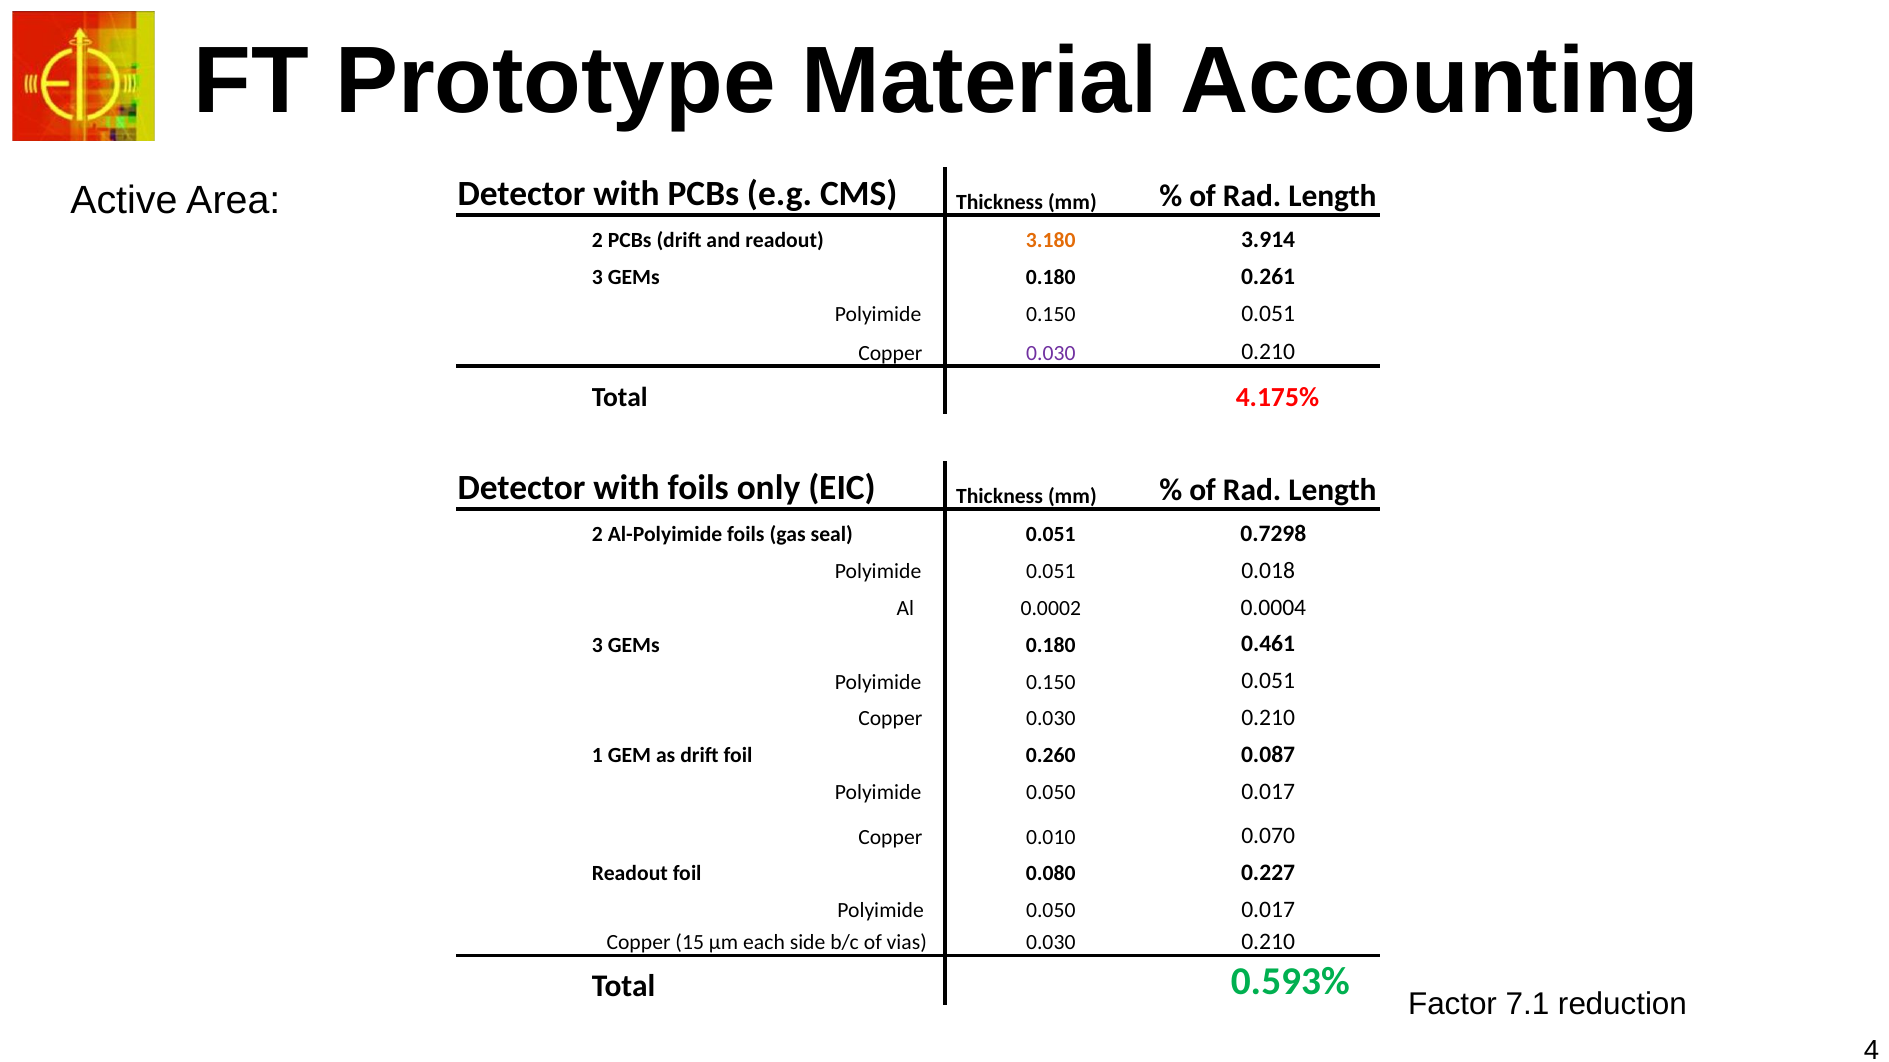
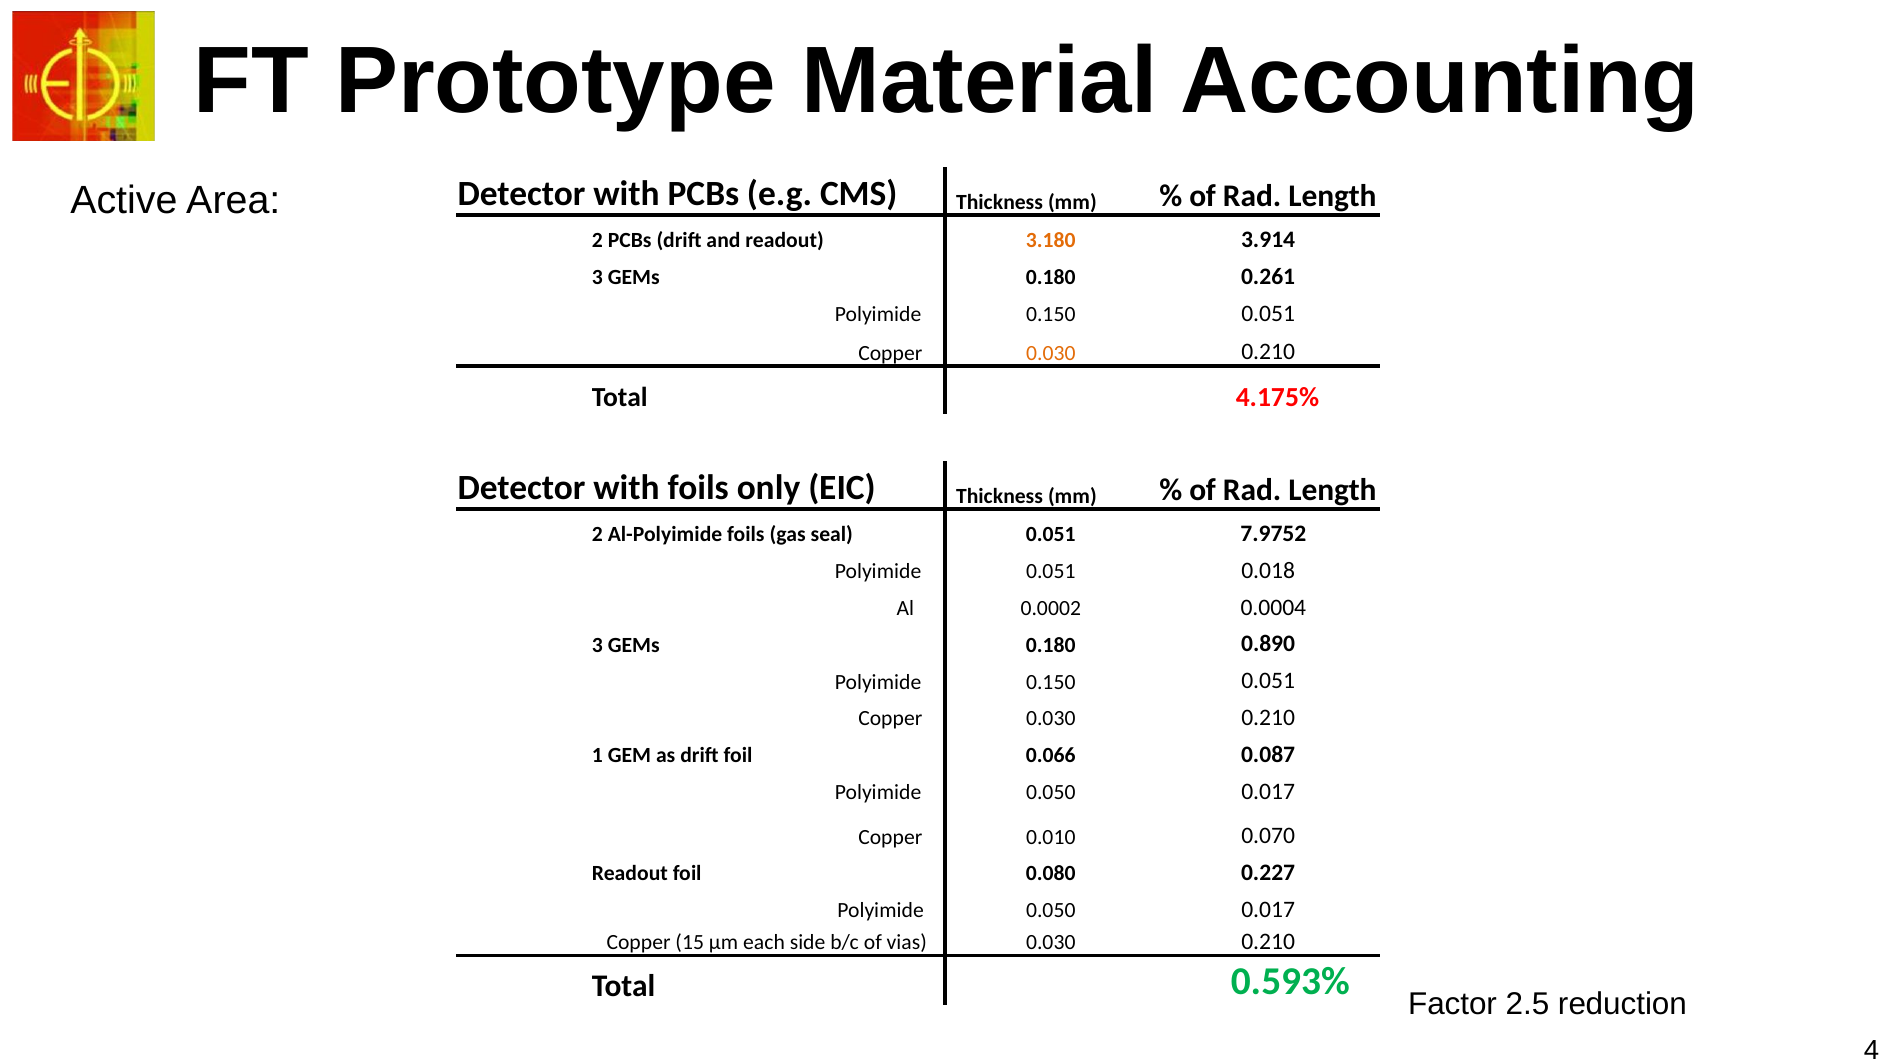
0.030 at (1051, 353) colour: purple -> orange
0.7298: 0.7298 -> 7.9752
0.461: 0.461 -> 0.890
0.260: 0.260 -> 0.066
7.1: 7.1 -> 2.5
